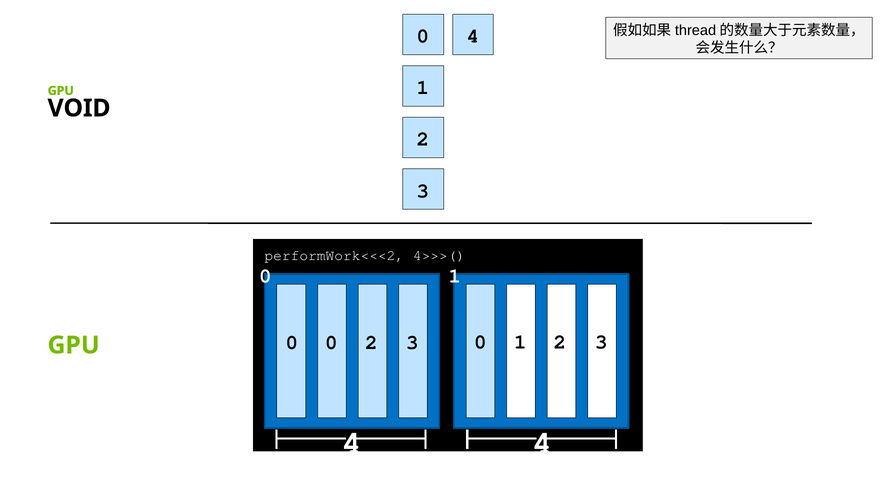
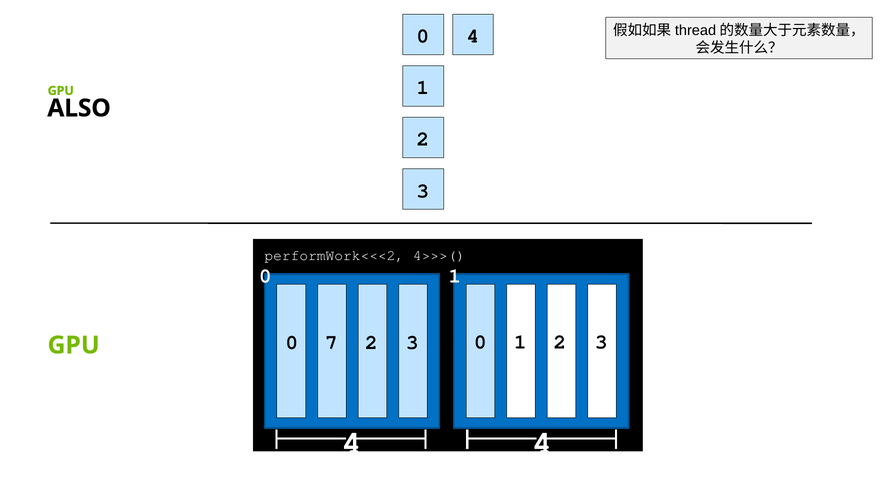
VOID: VOID -> ALSO
0 0: 0 -> 7
